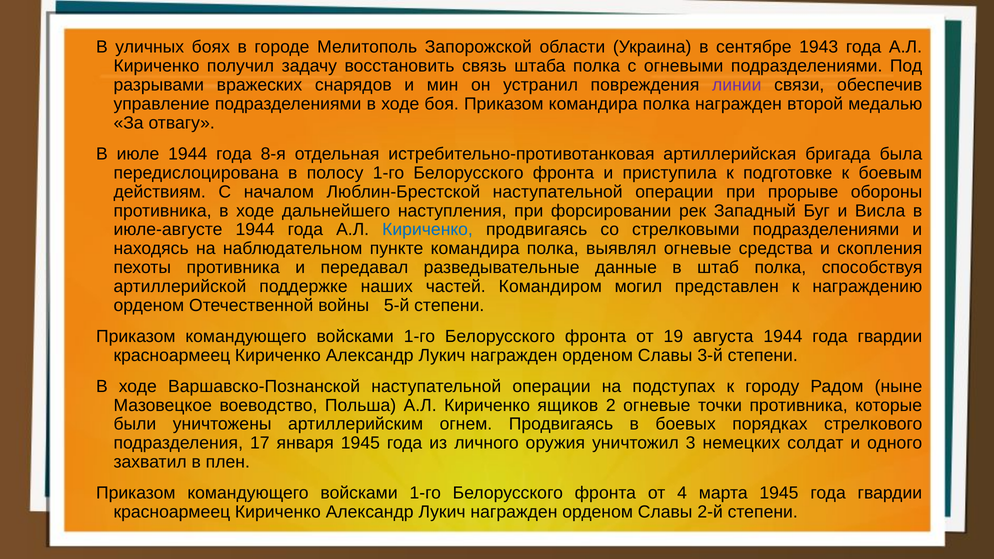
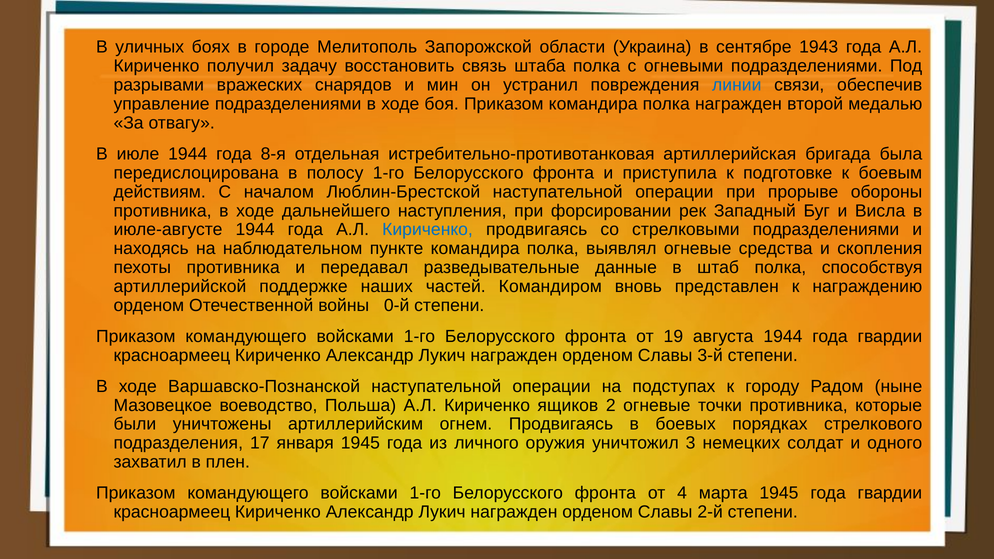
линии colour: purple -> blue
могил: могил -> вновь
5-й: 5-й -> 0-й
